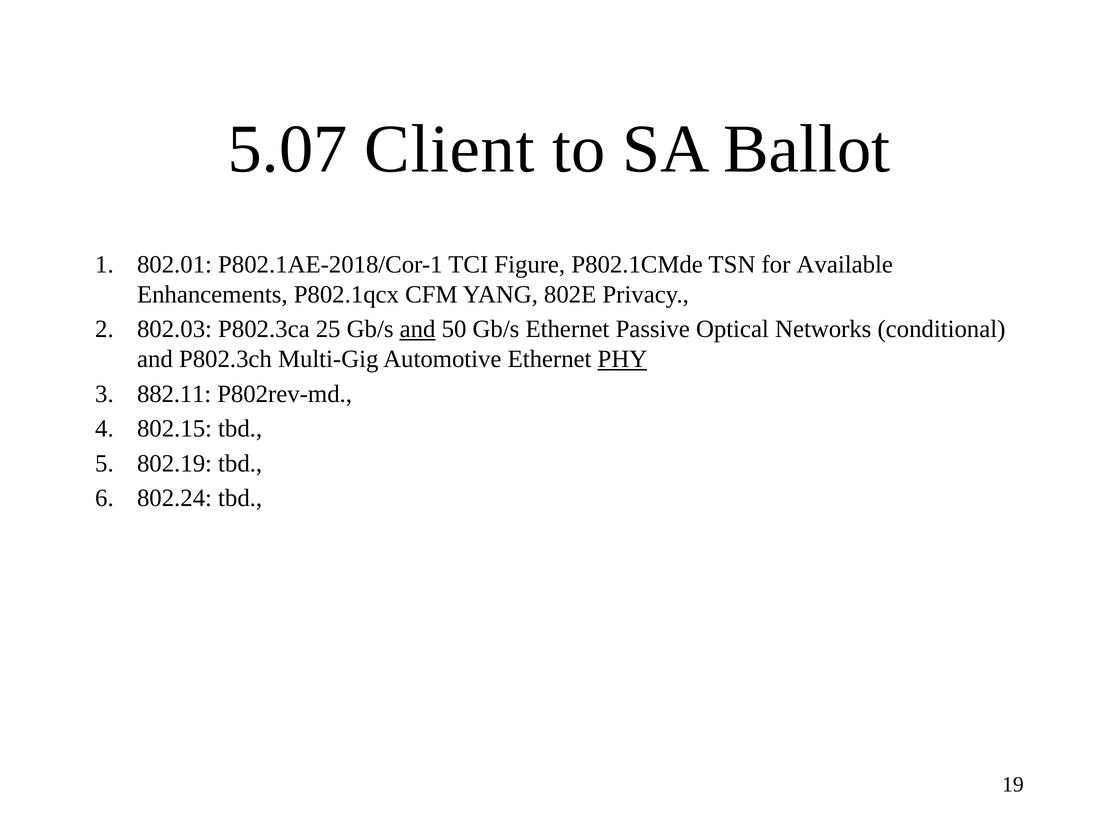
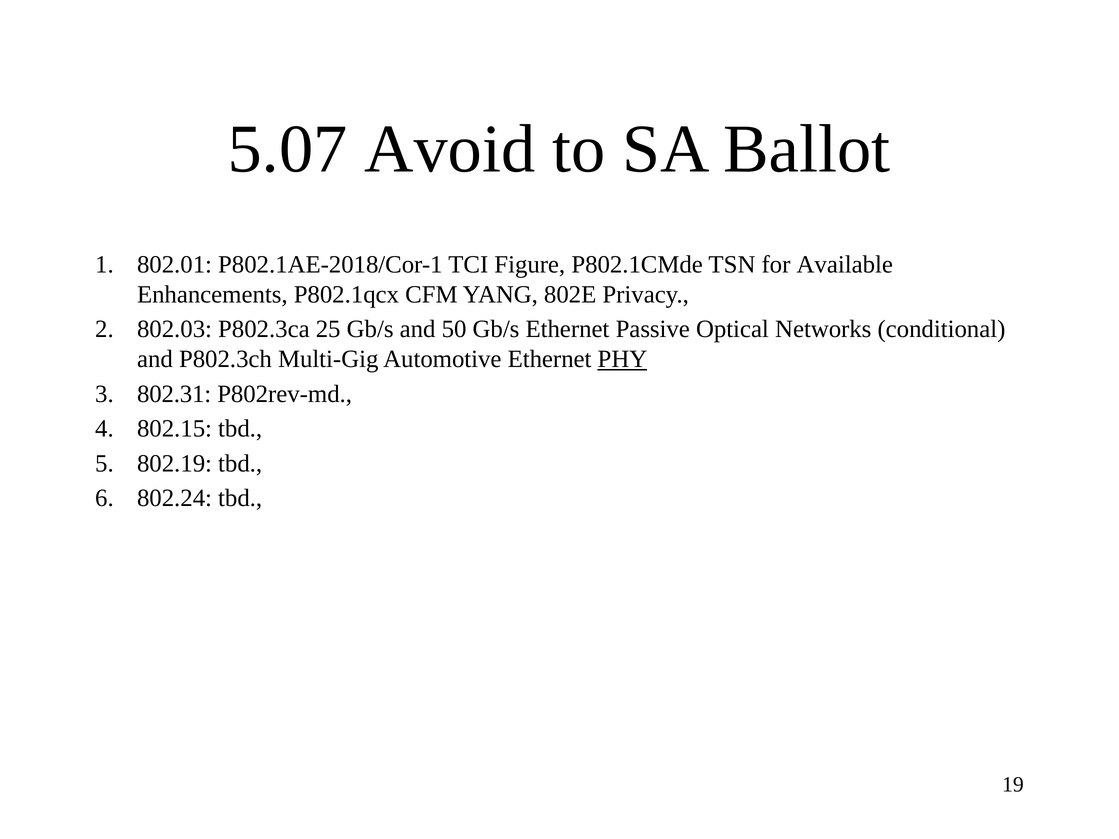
Client: Client -> Avoid
and at (418, 329) underline: present -> none
882.11: 882.11 -> 802.31
